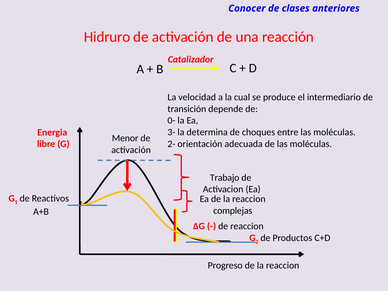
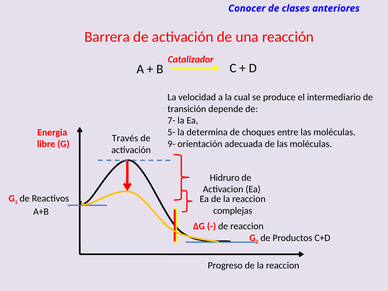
Hidruro: Hidruro -> Barrera
0-: 0- -> 7-
3-: 3- -> 5-
Menor: Menor -> Través
2-: 2- -> 9-
Trabajo: Trabajo -> Hidruro
